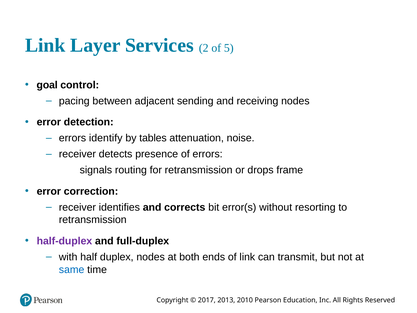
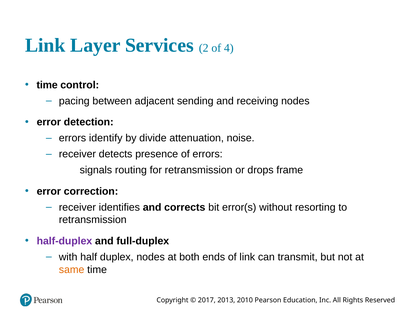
5: 5 -> 4
goal at (47, 85): goal -> time
tables: tables -> divide
same colour: blue -> orange
